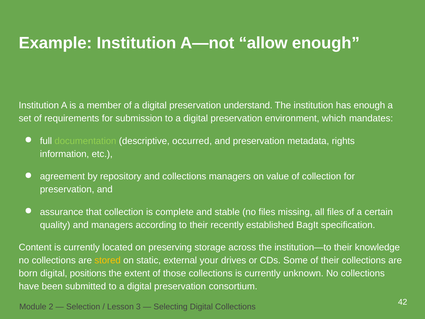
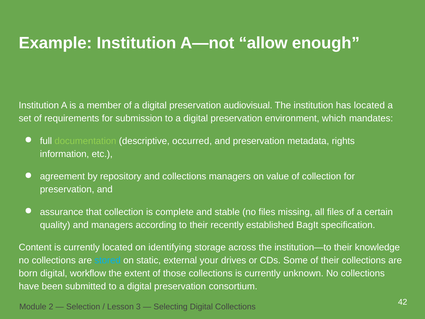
understand: understand -> audiovisual
has enough: enough -> located
preserving: preserving -> identifying
stored colour: yellow -> light blue
positions: positions -> workflow
